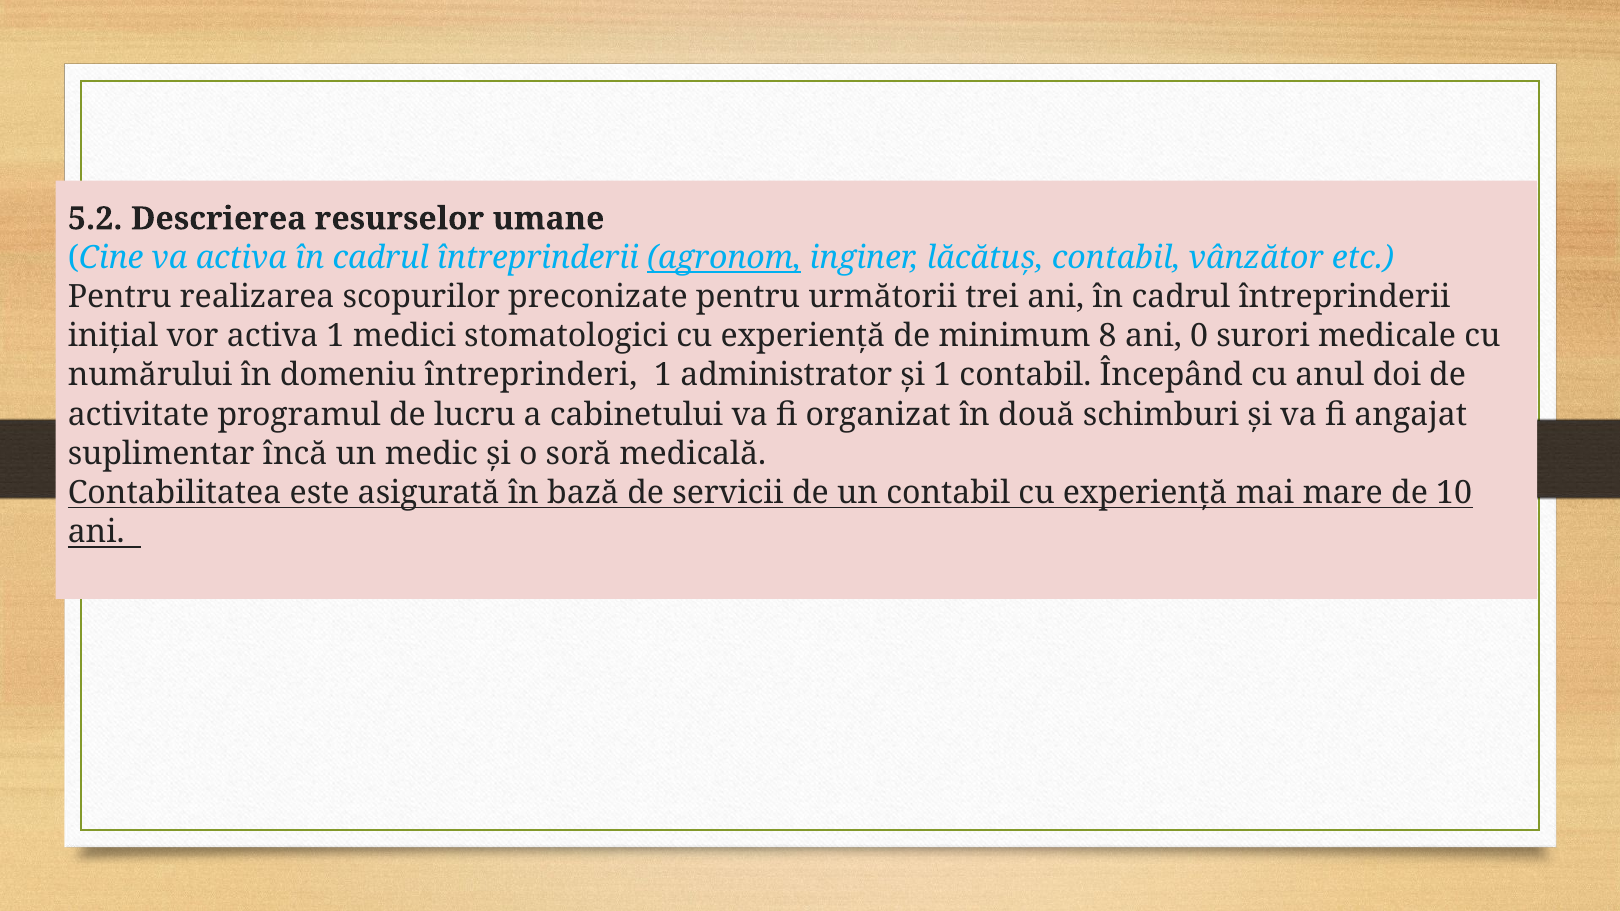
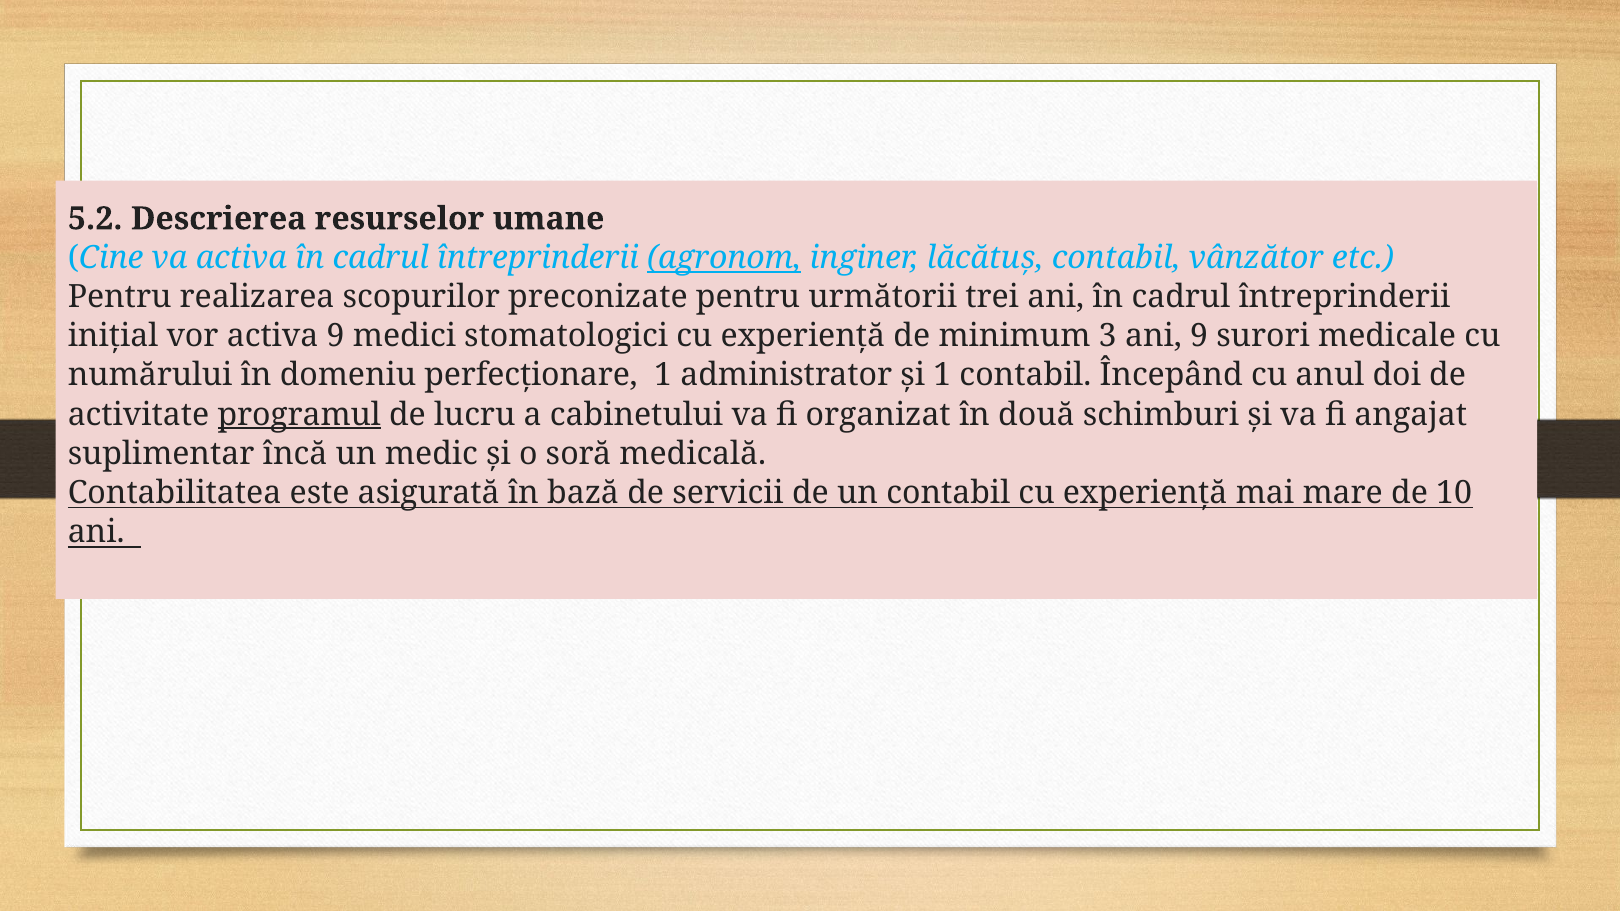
activa 1: 1 -> 9
8: 8 -> 3
ani 0: 0 -> 9
întreprinderi: întreprinderi -> perfecționare
programul underline: none -> present
